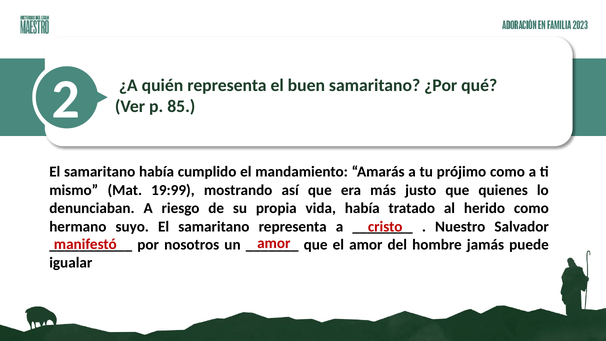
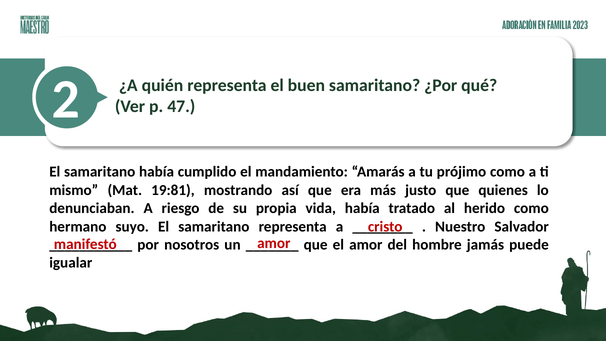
85: 85 -> 47
19:99: 19:99 -> 19:81
